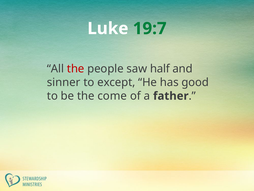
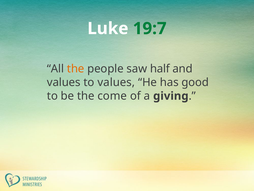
the at (76, 69) colour: red -> orange
sinner at (64, 82): sinner -> values
to except: except -> values
father: father -> giving
